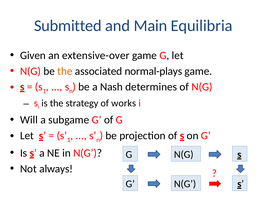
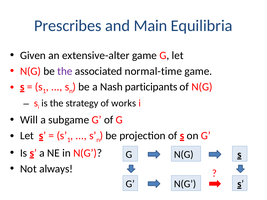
Submitted: Submitted -> Prescribes
extensive-over: extensive-over -> extensive-alter
the at (65, 71) colour: orange -> purple
normal-plays: normal-plays -> normal-time
determines: determines -> participants
